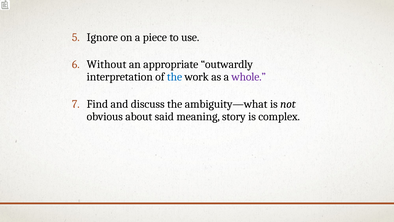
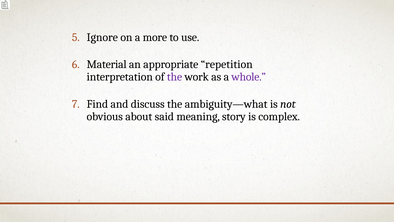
piece: piece -> more
Without: Without -> Material
outwardly: outwardly -> repetition
the at (175, 77) colour: blue -> purple
